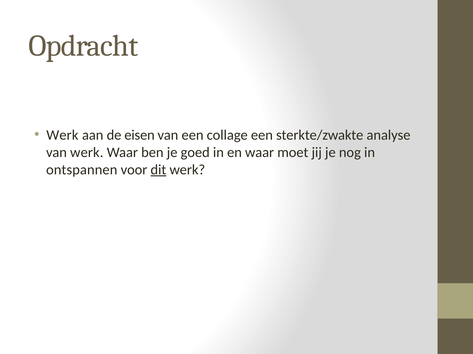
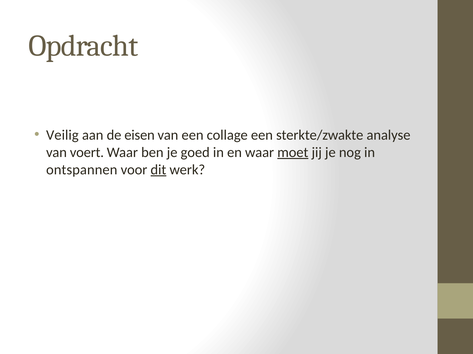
Werk at (62, 135): Werk -> Veilig
van werk: werk -> voert
moet underline: none -> present
